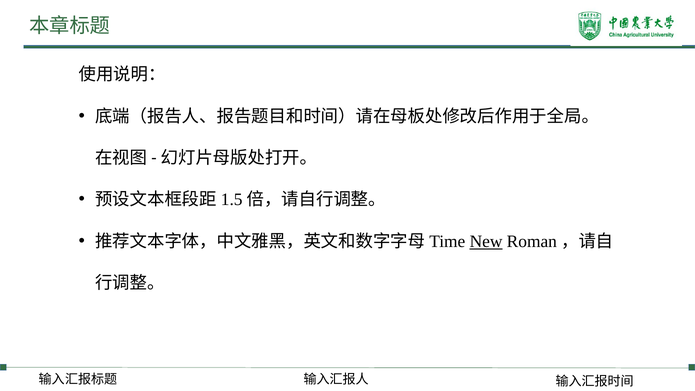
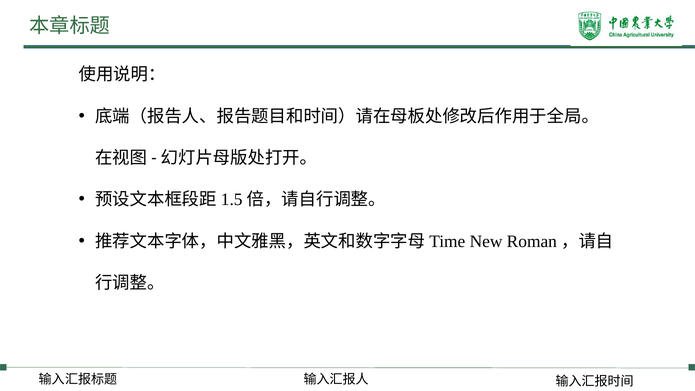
New underline: present -> none
